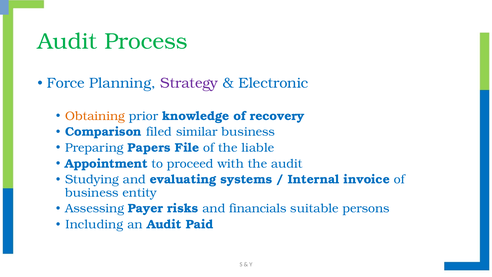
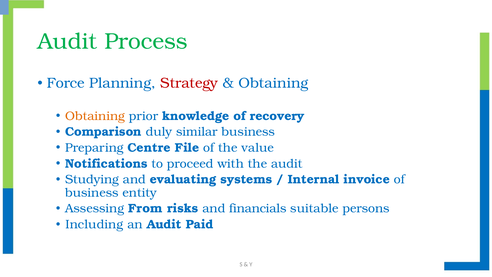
Strategy colour: purple -> red
Electronic at (273, 83): Electronic -> Obtaining
filed: filed -> duly
Papers: Papers -> Centre
liable: liable -> value
Appointment: Appointment -> Notifications
Payer: Payer -> From
